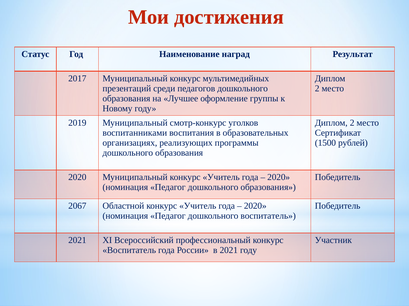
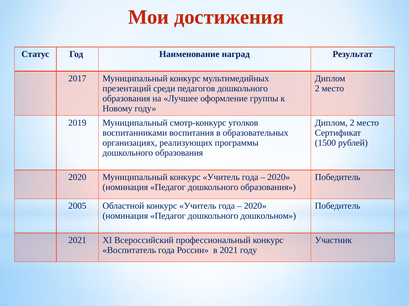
2067: 2067 -> 2005
дошкольного воспитатель: воспитатель -> дошкольном
